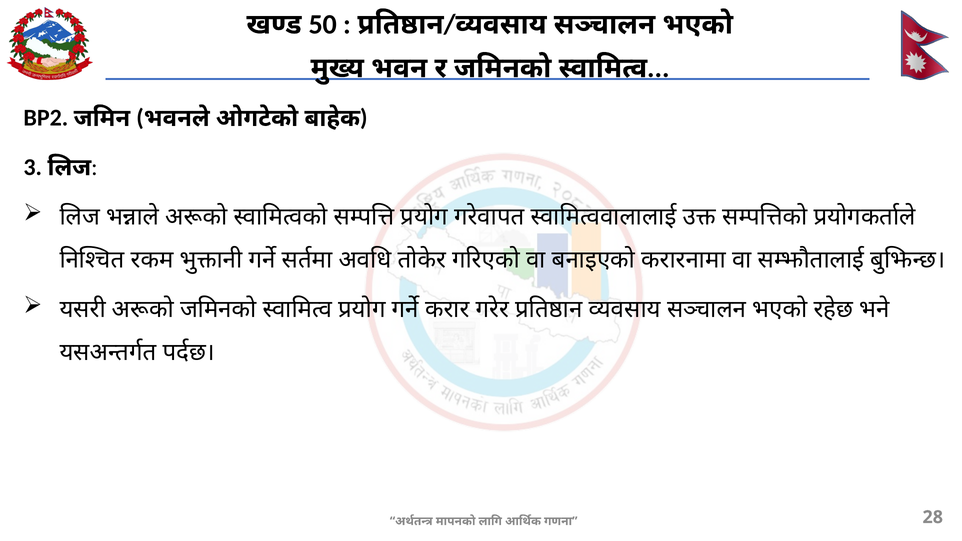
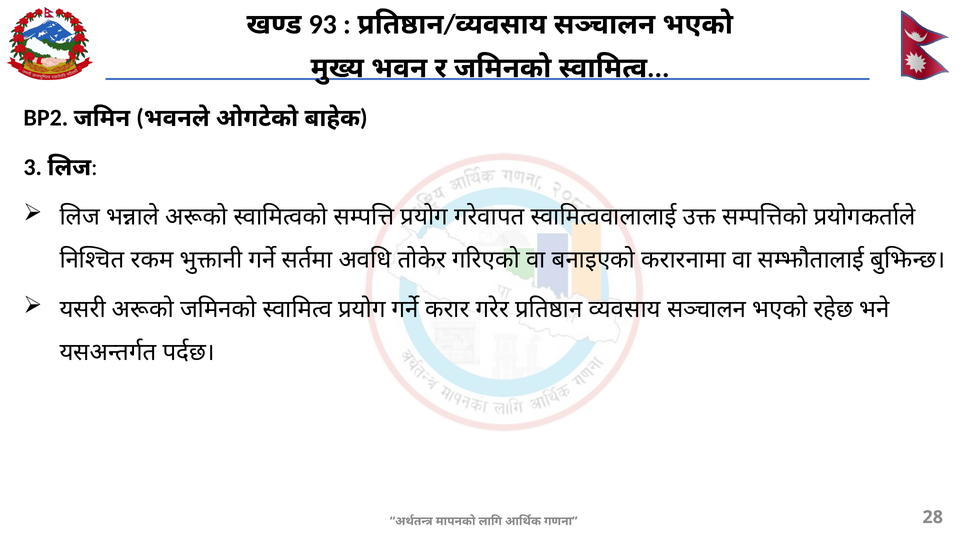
50: 50 -> 93
